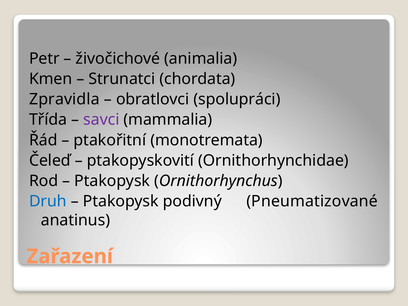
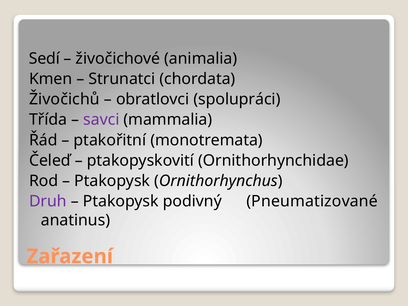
Petr: Petr -> Sedí
Zpravidla: Zpravidla -> Živočichů
Druh colour: blue -> purple
